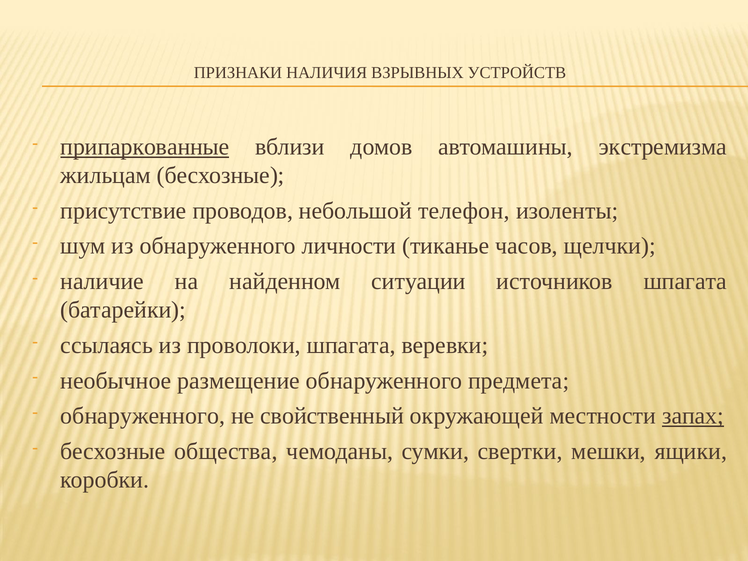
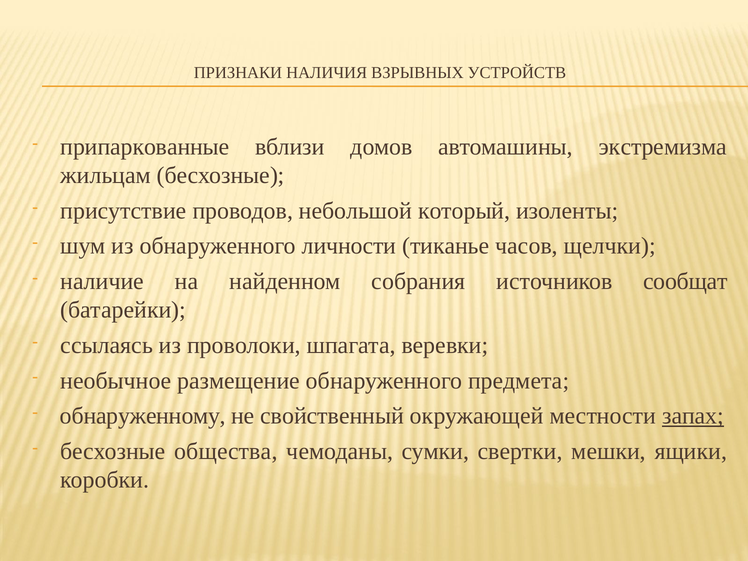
припаркованные underline: present -> none
телефон: телефон -> который
ситуации: ситуации -> собрания
источников шпагата: шпагата -> сообщат
обнаруженного at (143, 416): обнаруженного -> обнаруженному
